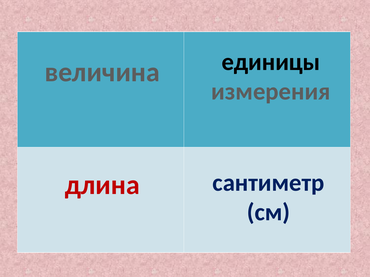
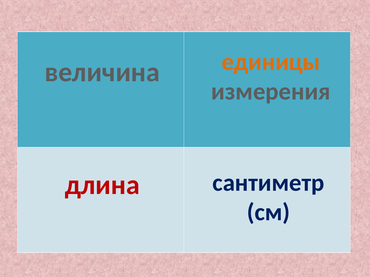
единицы colour: black -> orange
